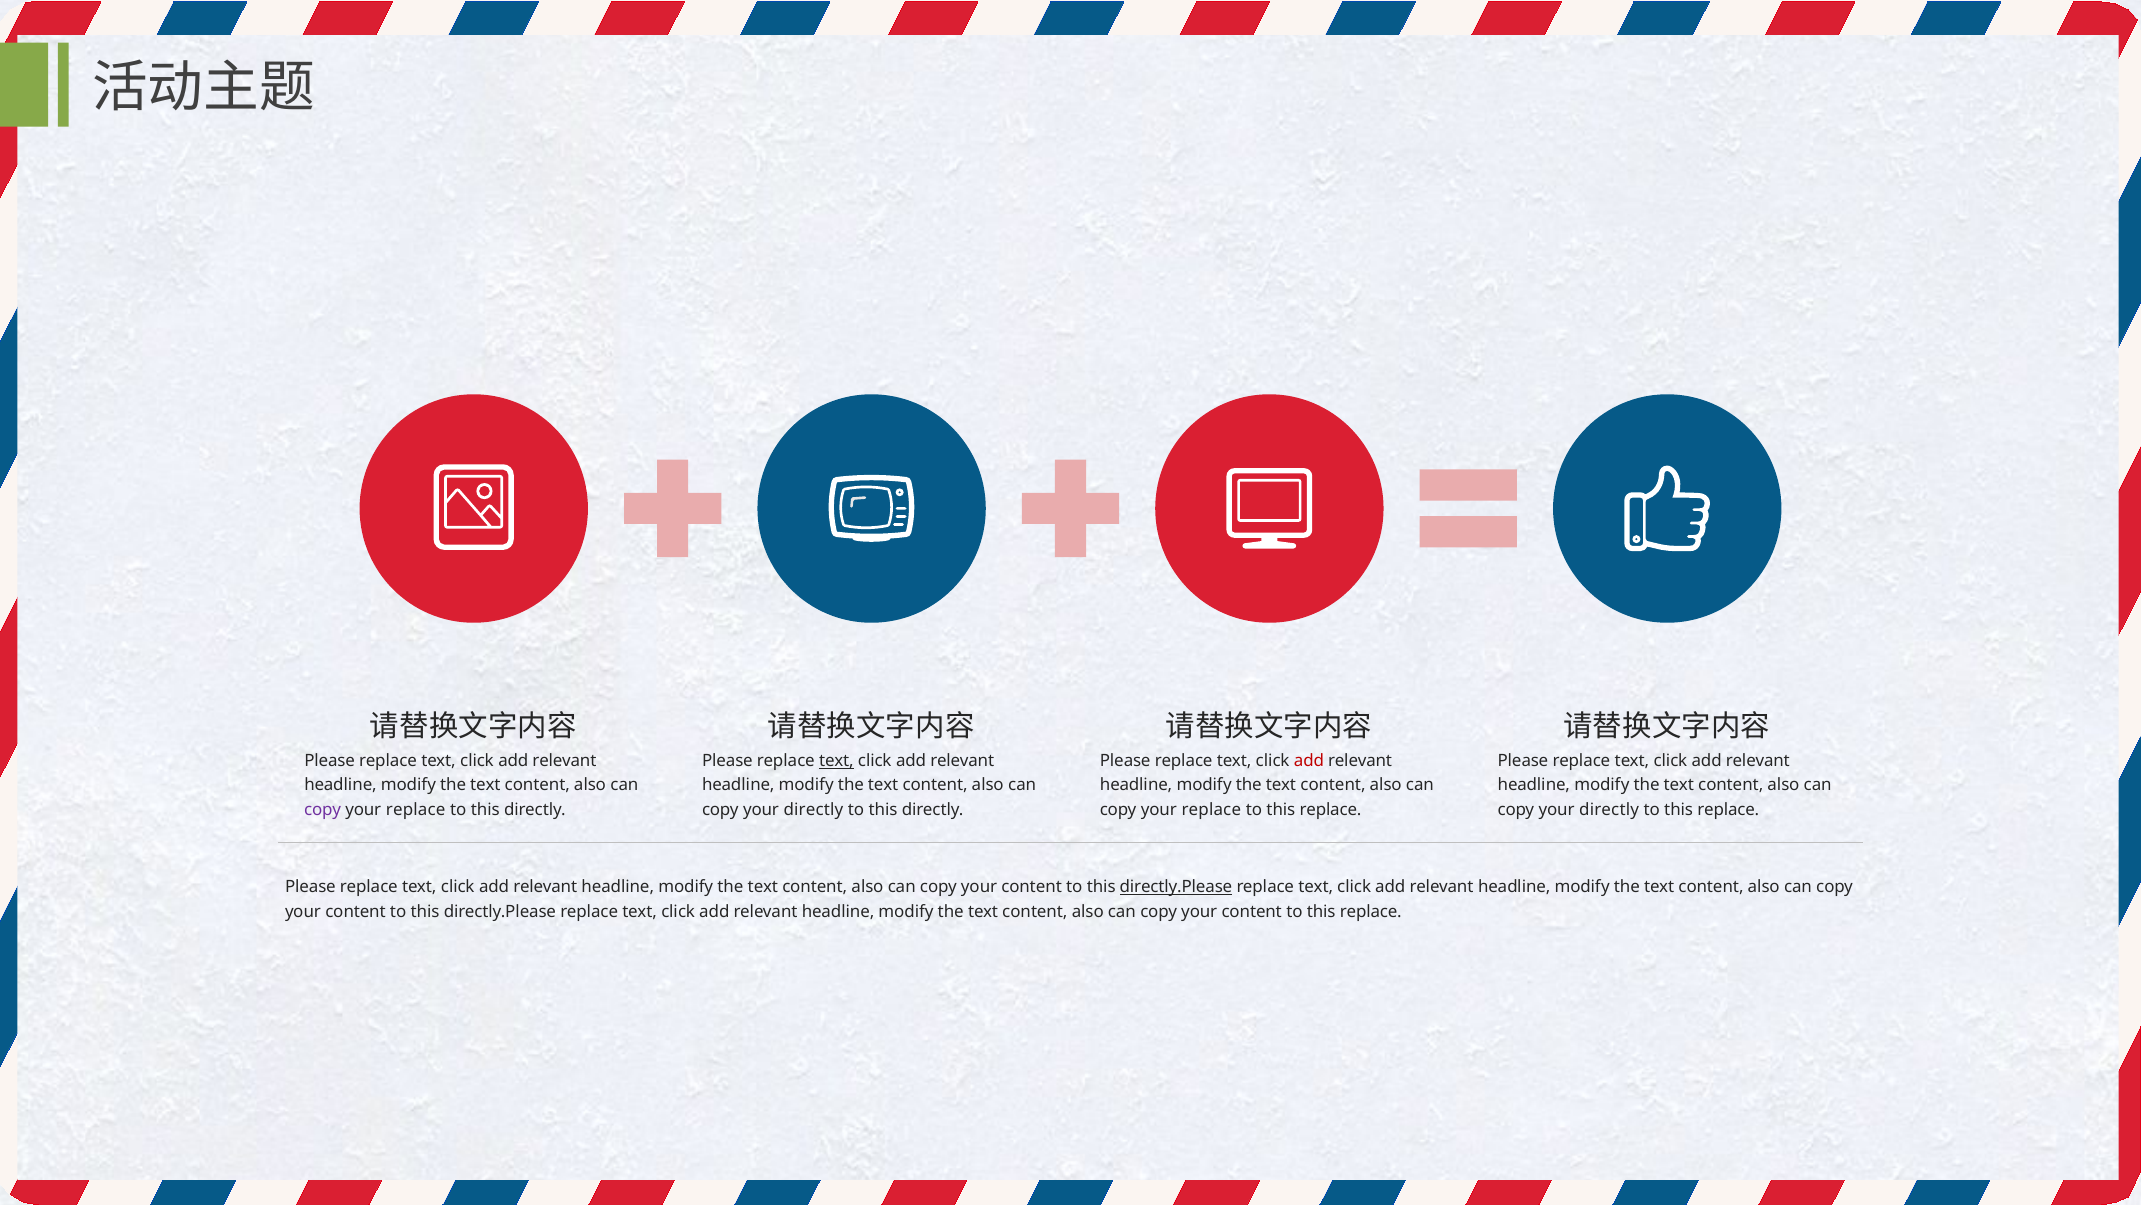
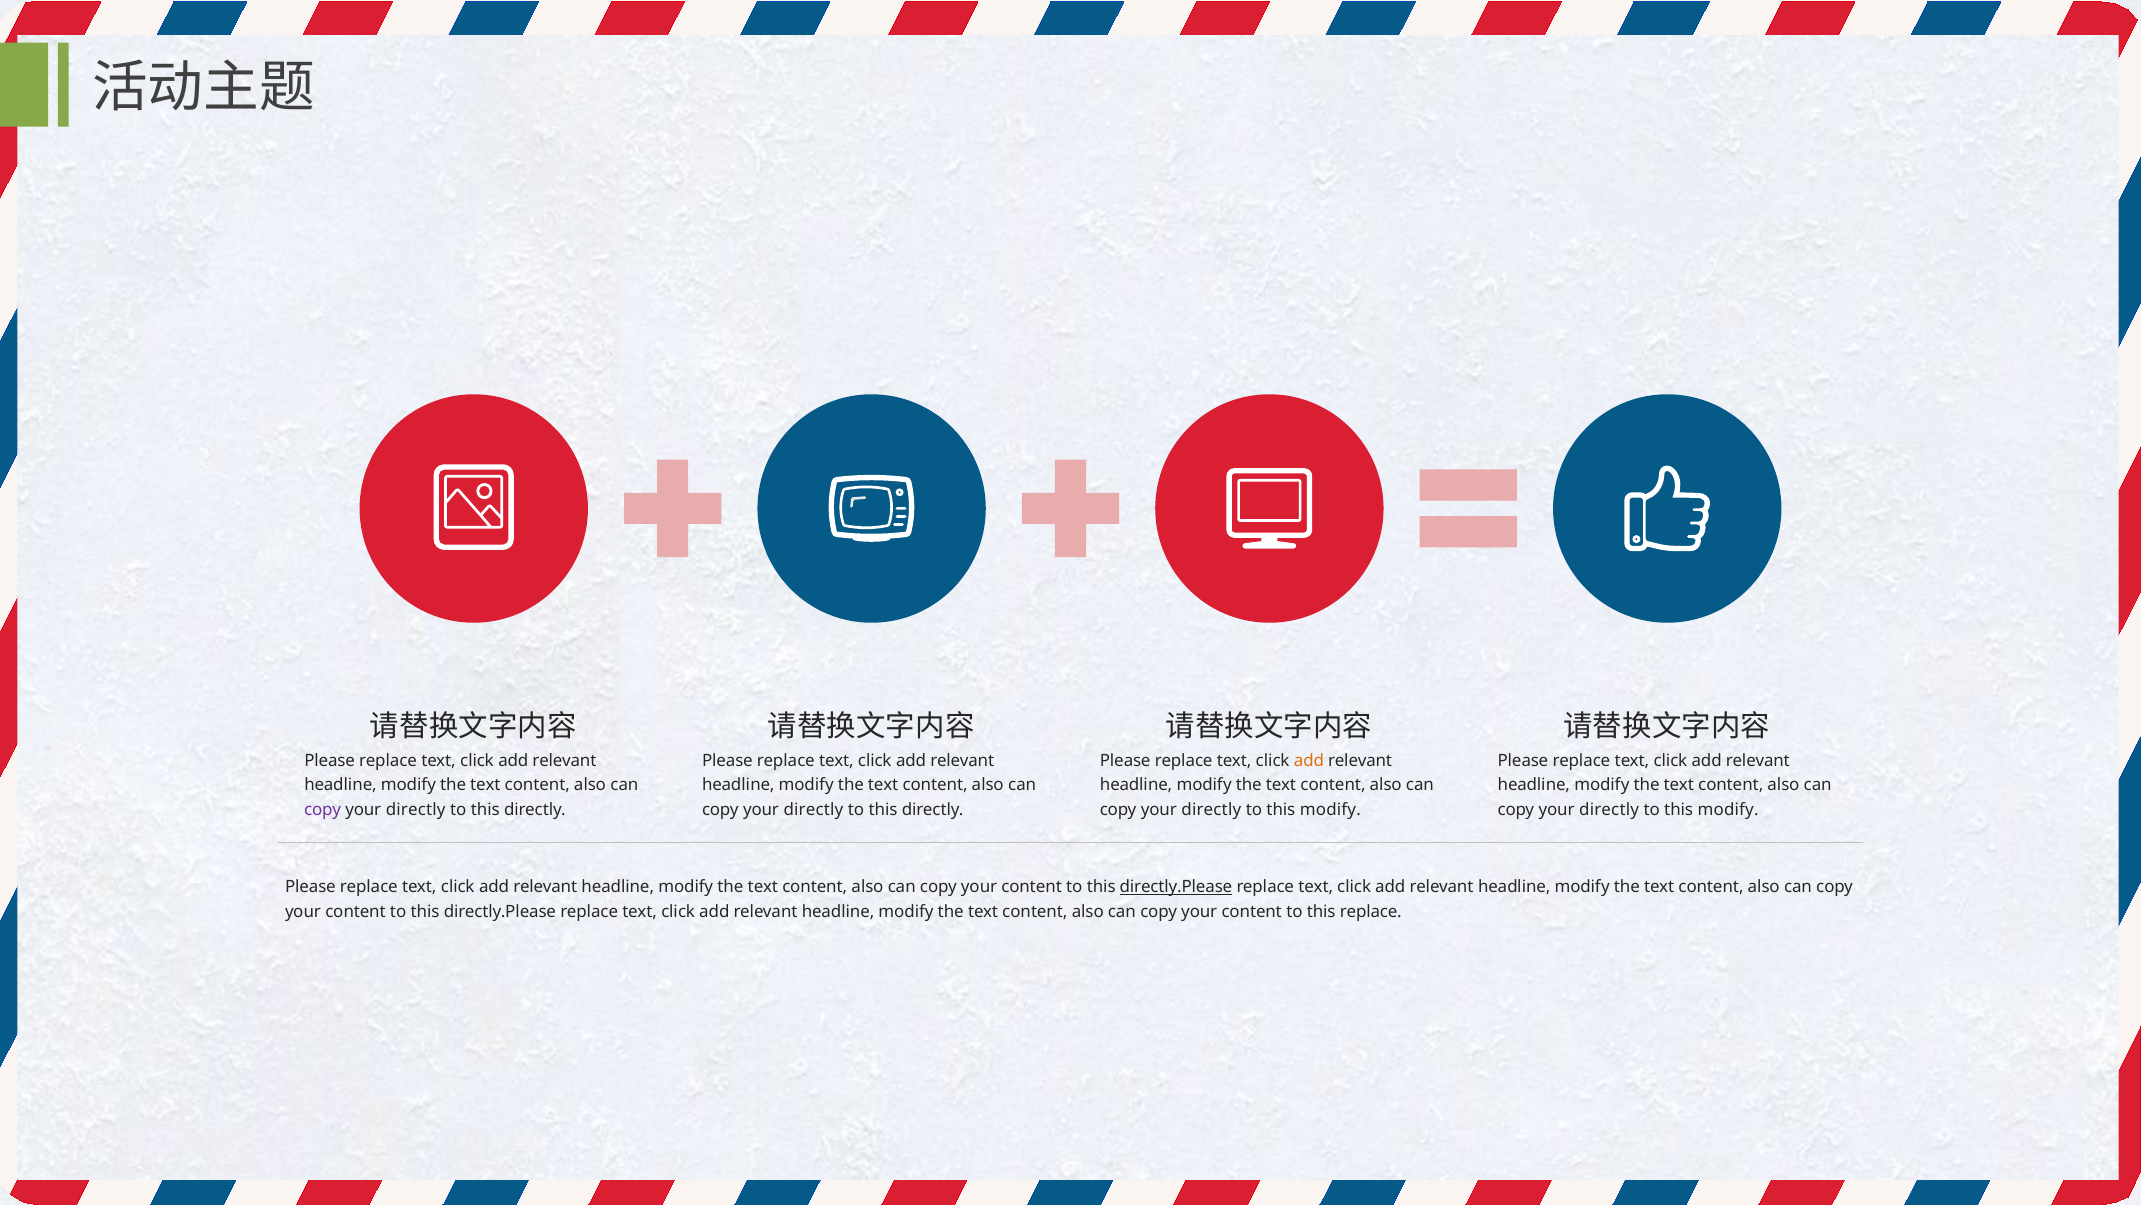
text at (836, 760) underline: present -> none
add at (1309, 760) colour: red -> orange
replace at (416, 809): replace -> directly
replace at (1211, 809): replace -> directly
replace at (1331, 809): replace -> modify
replace at (1728, 809): replace -> modify
